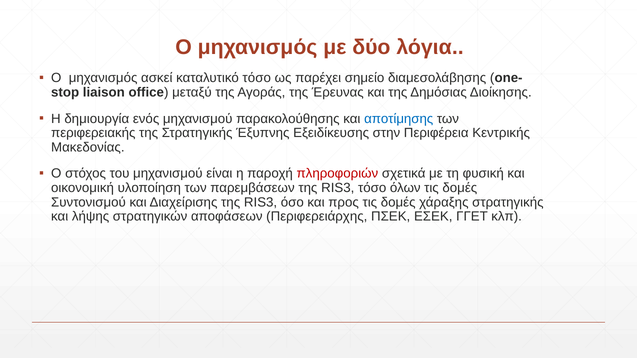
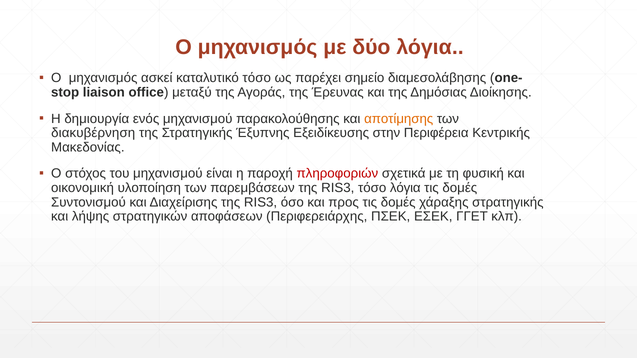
αποτίμησης colour: blue -> orange
περιφερειακής: περιφερειακής -> διακυβέρνηση
τόσο όλων: όλων -> λόγια
